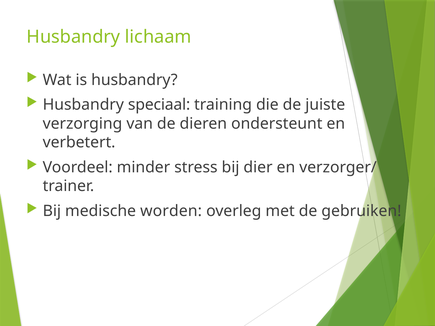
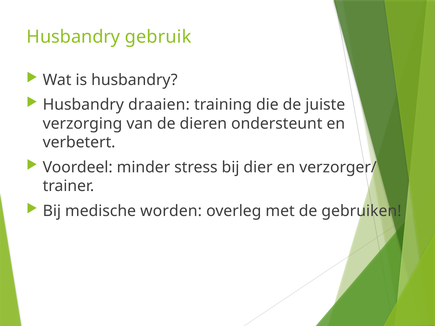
lichaam: lichaam -> gebruik
speciaal: speciaal -> draaien
